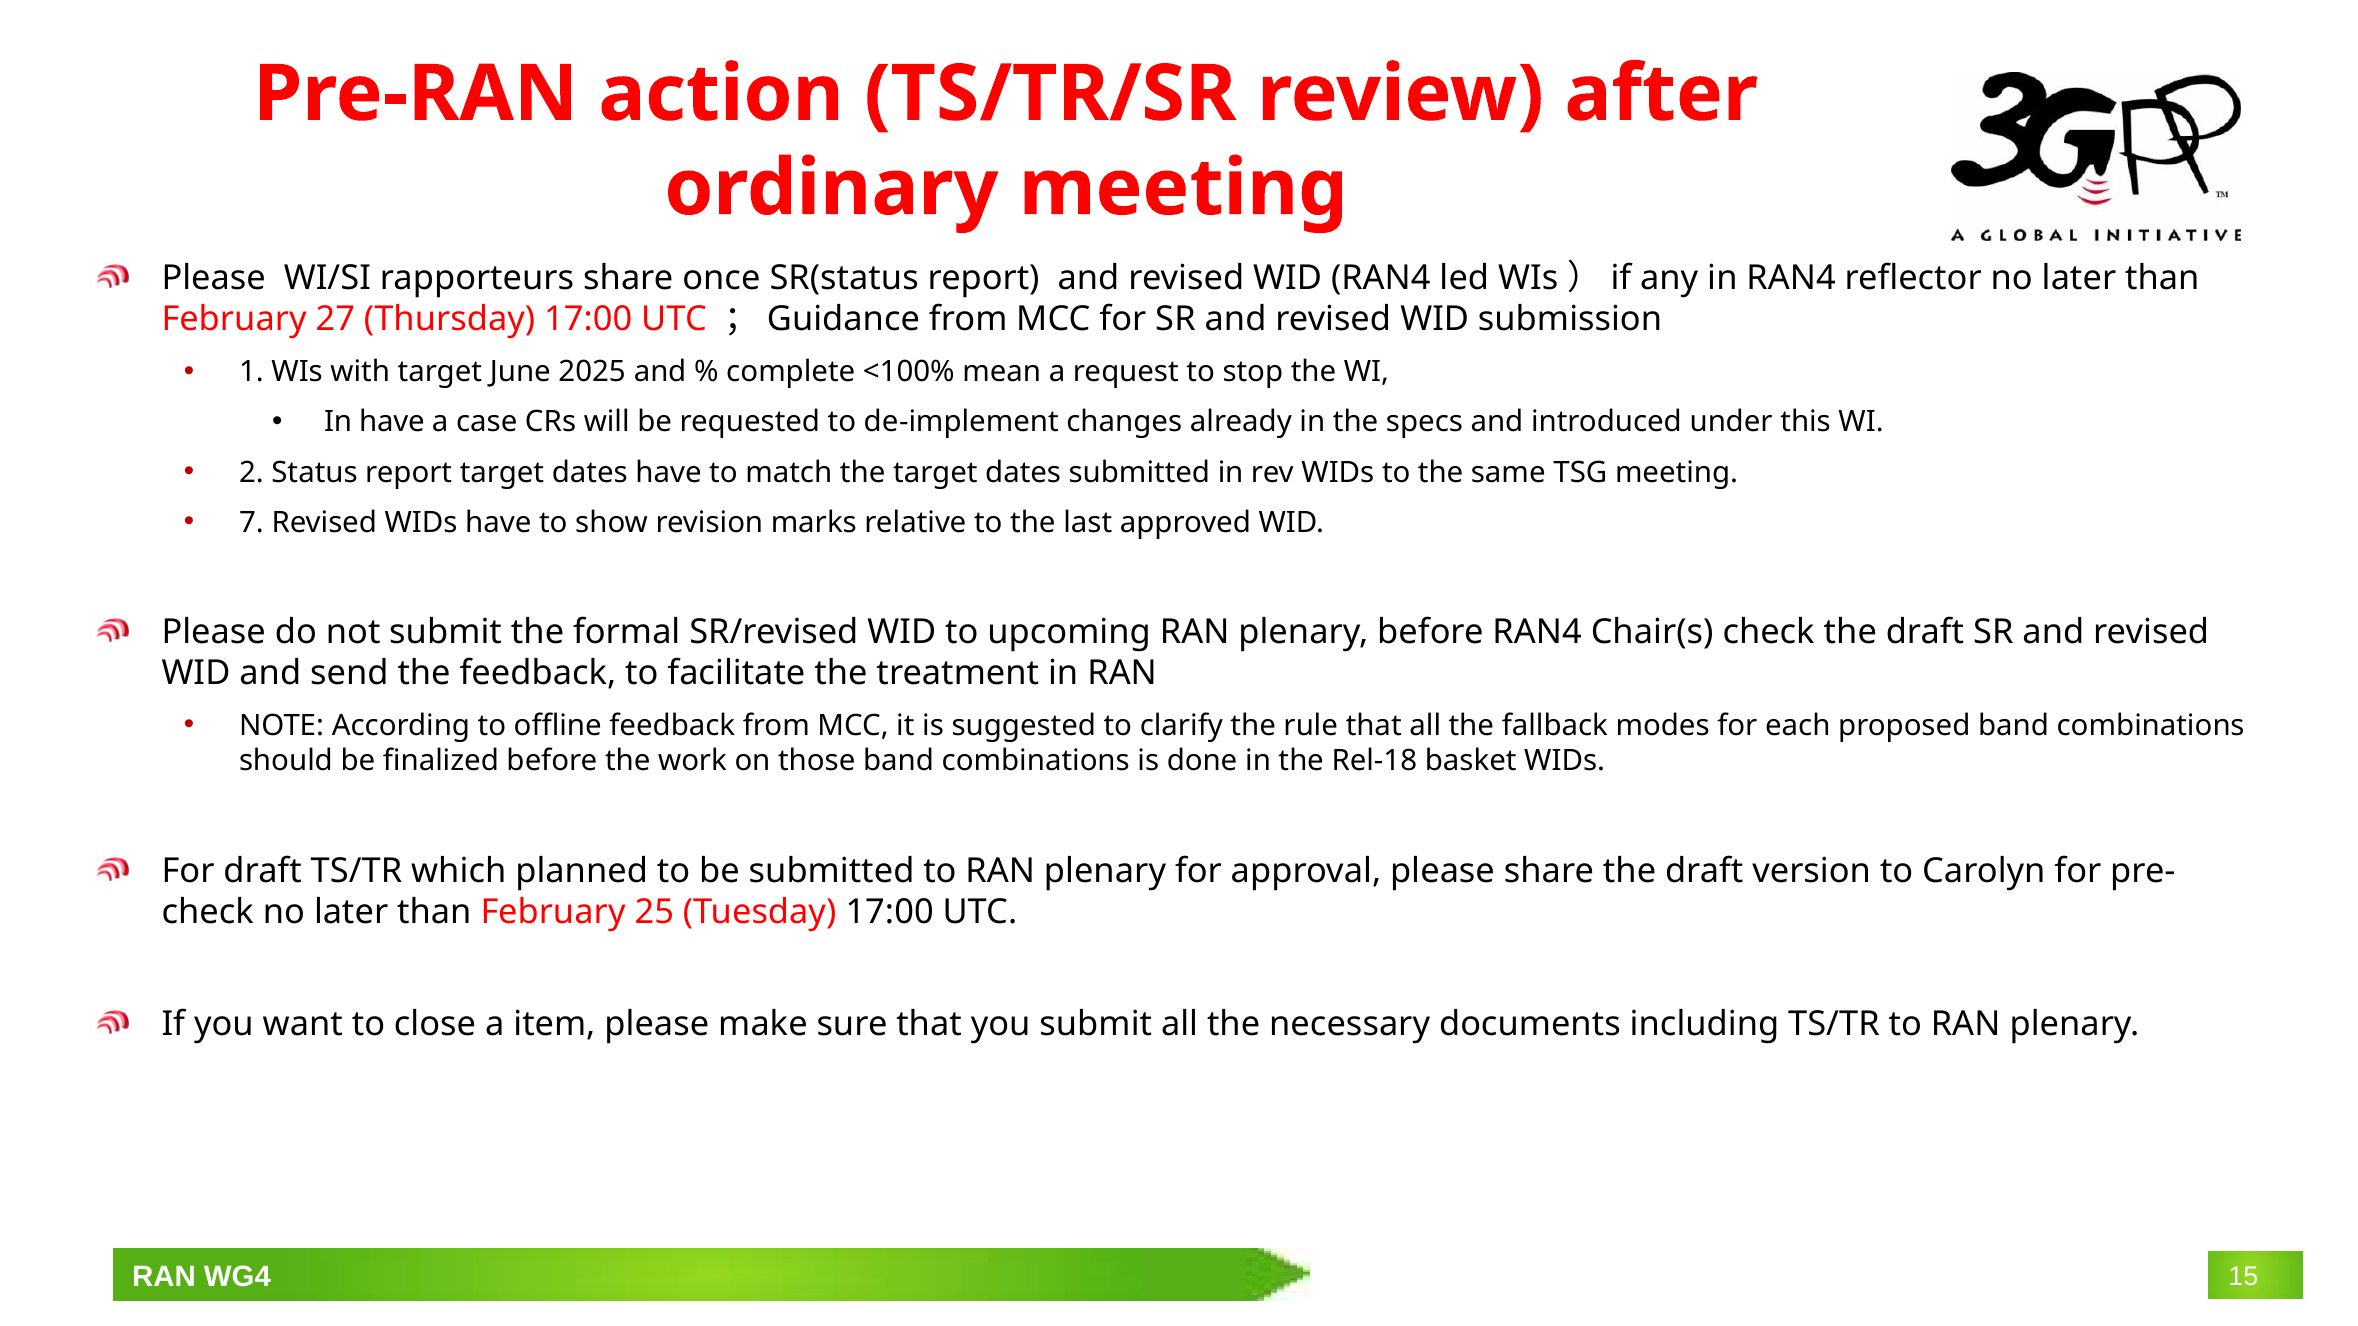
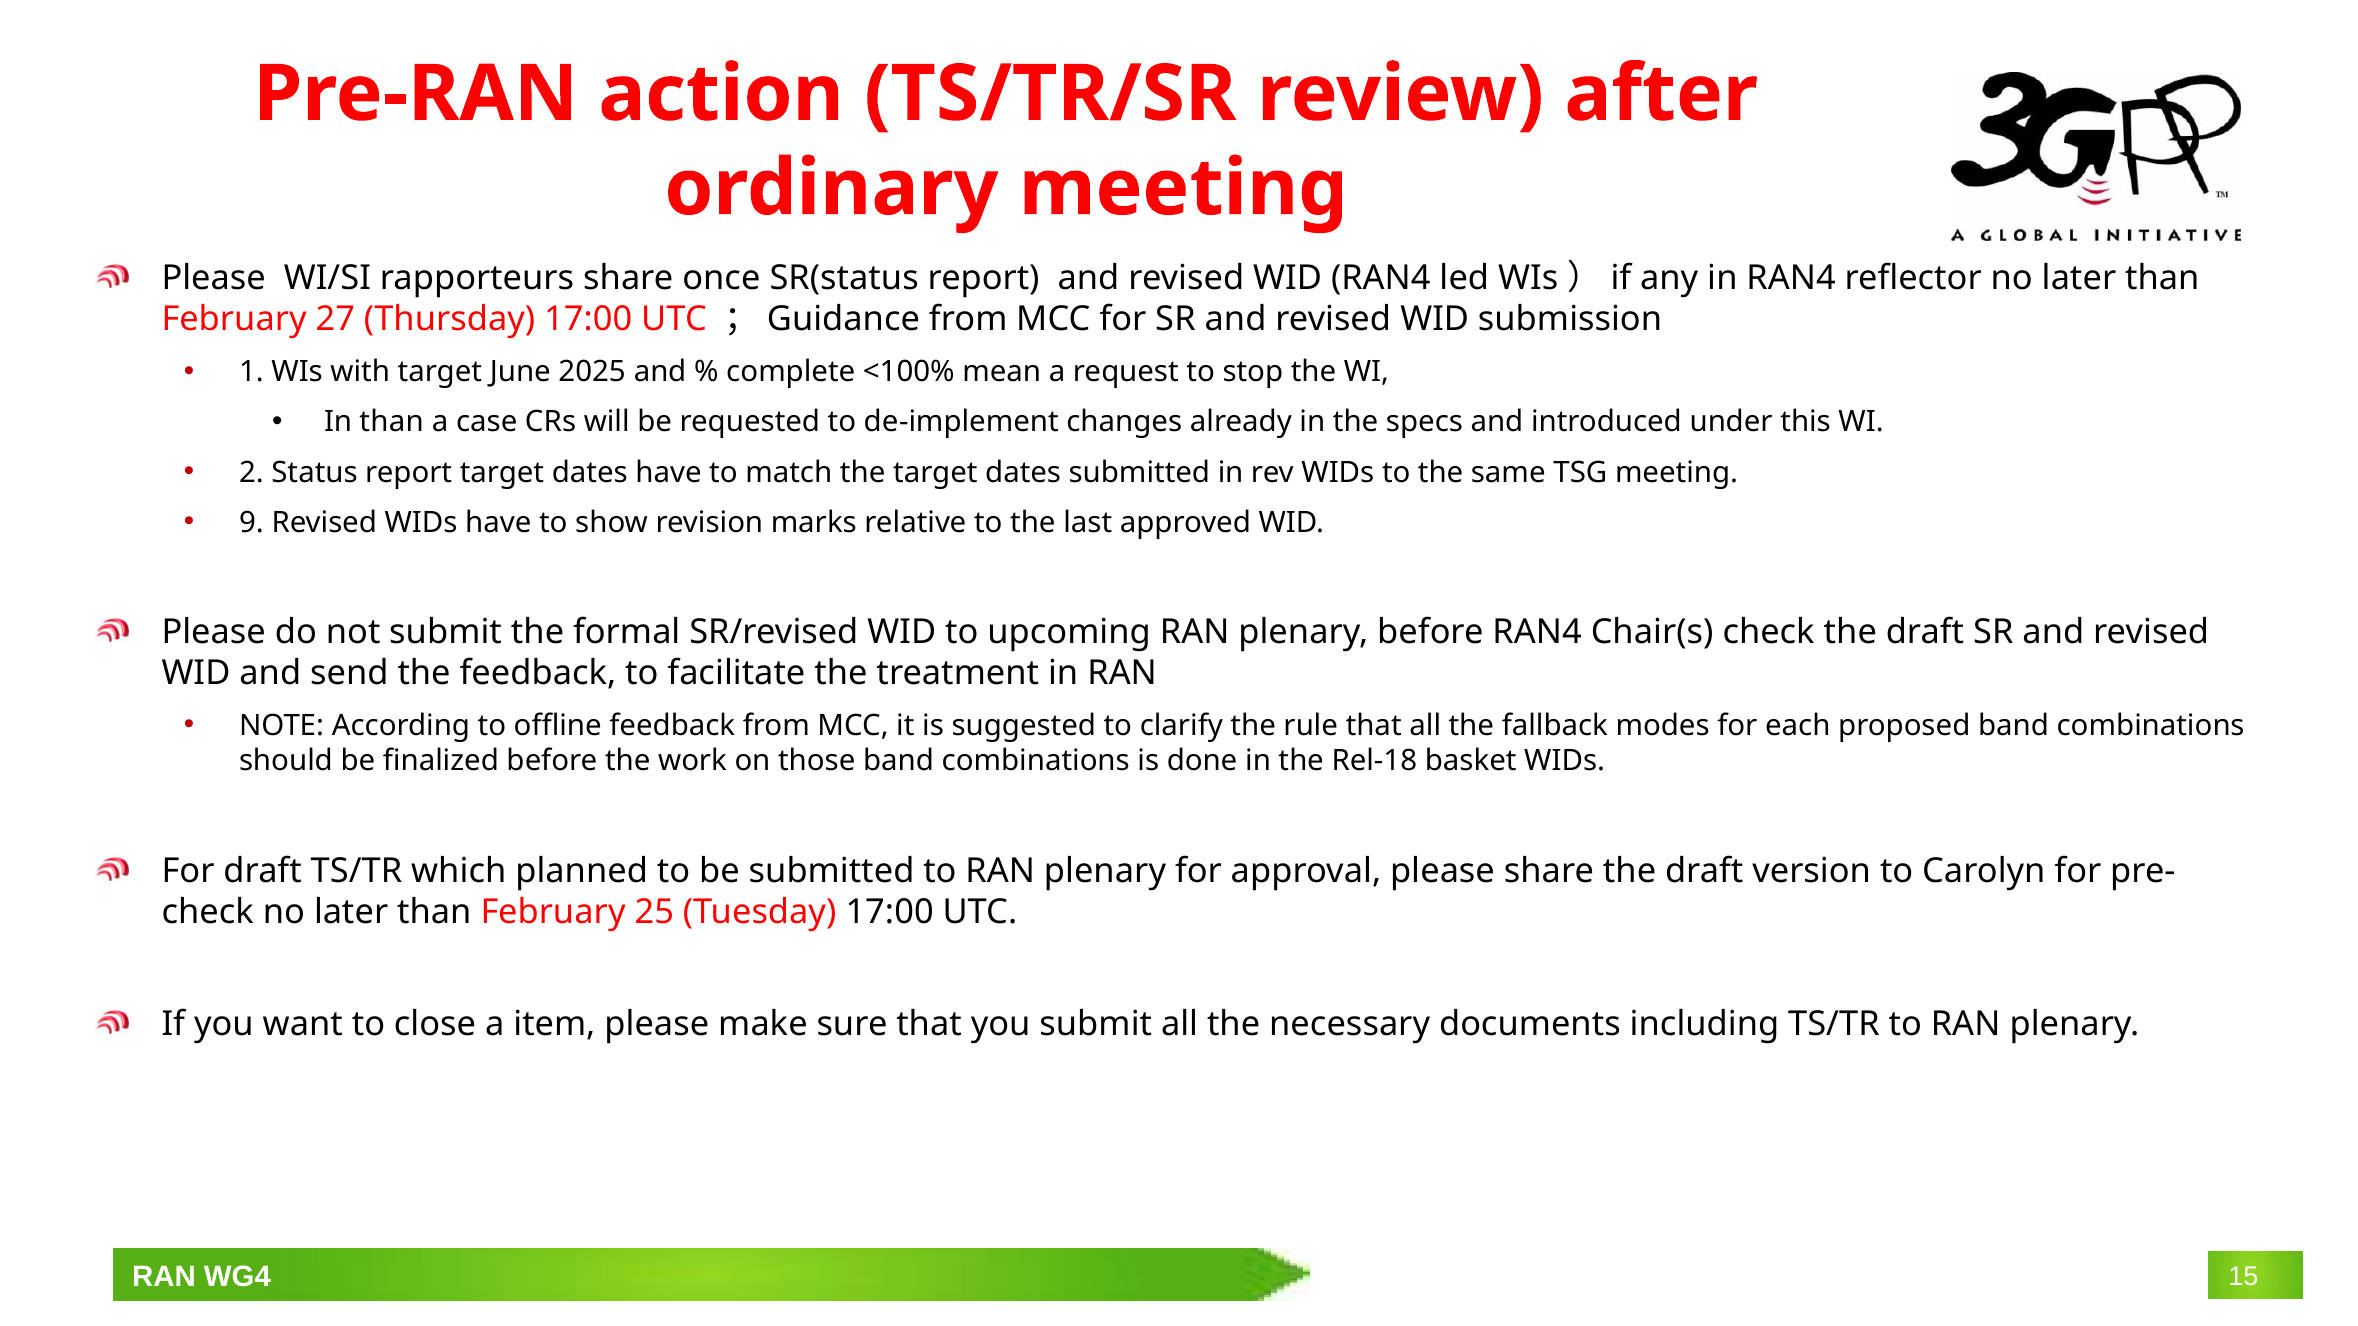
In have: have -> than
7: 7 -> 9
